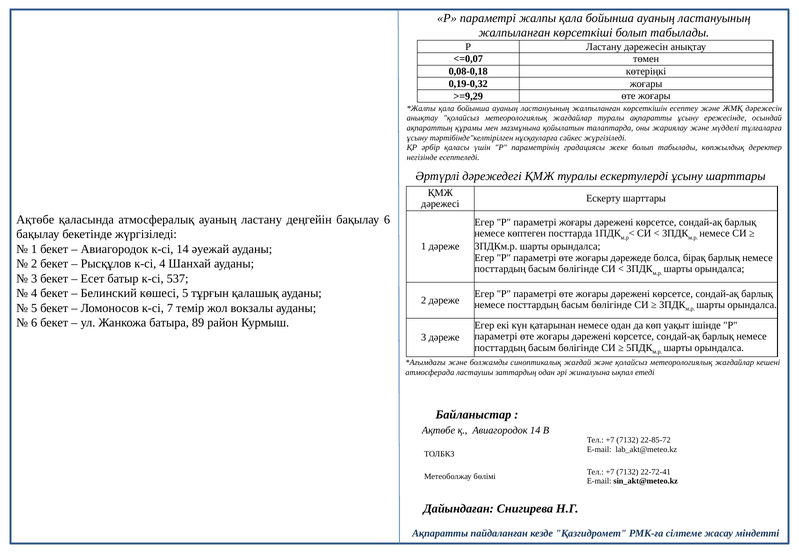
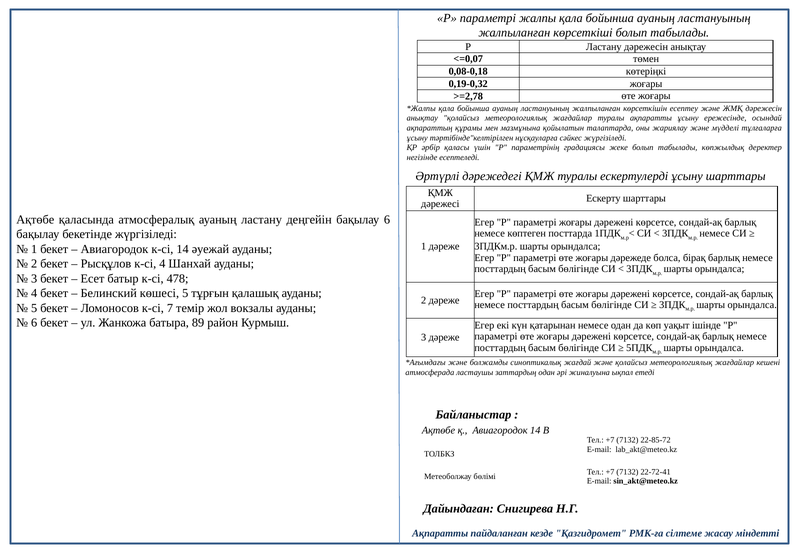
>=9,29: >=9,29 -> >=2,78
537: 537 -> 478
